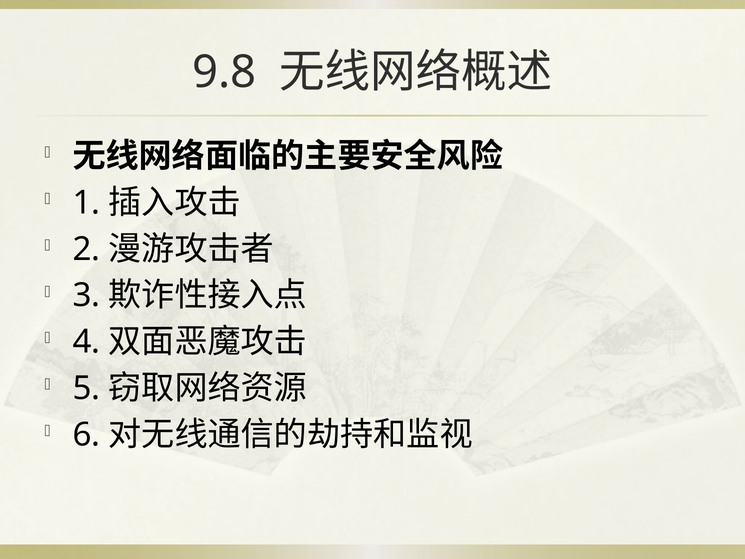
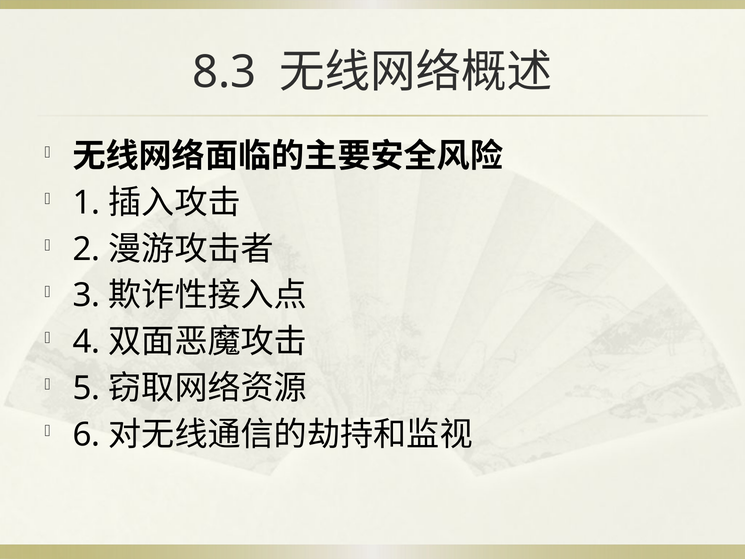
9.8: 9.8 -> 8.3
